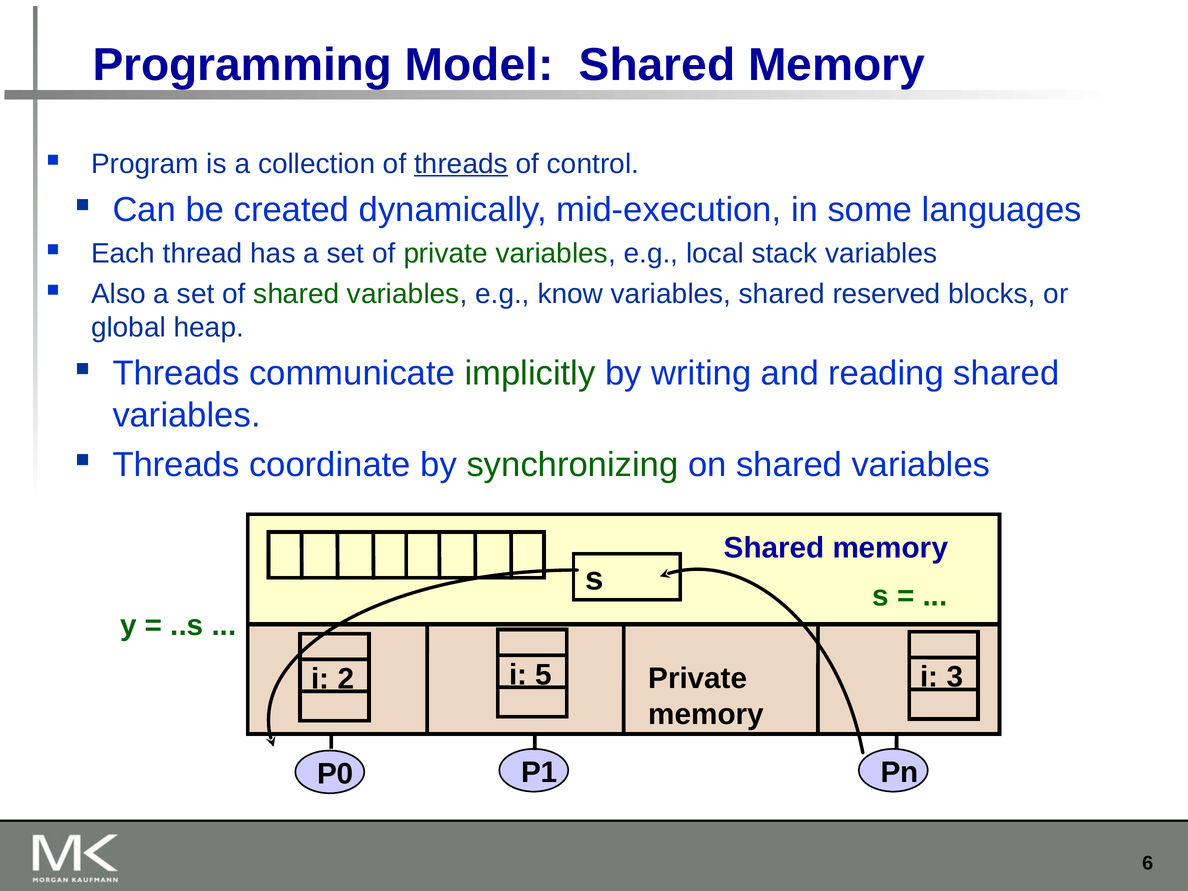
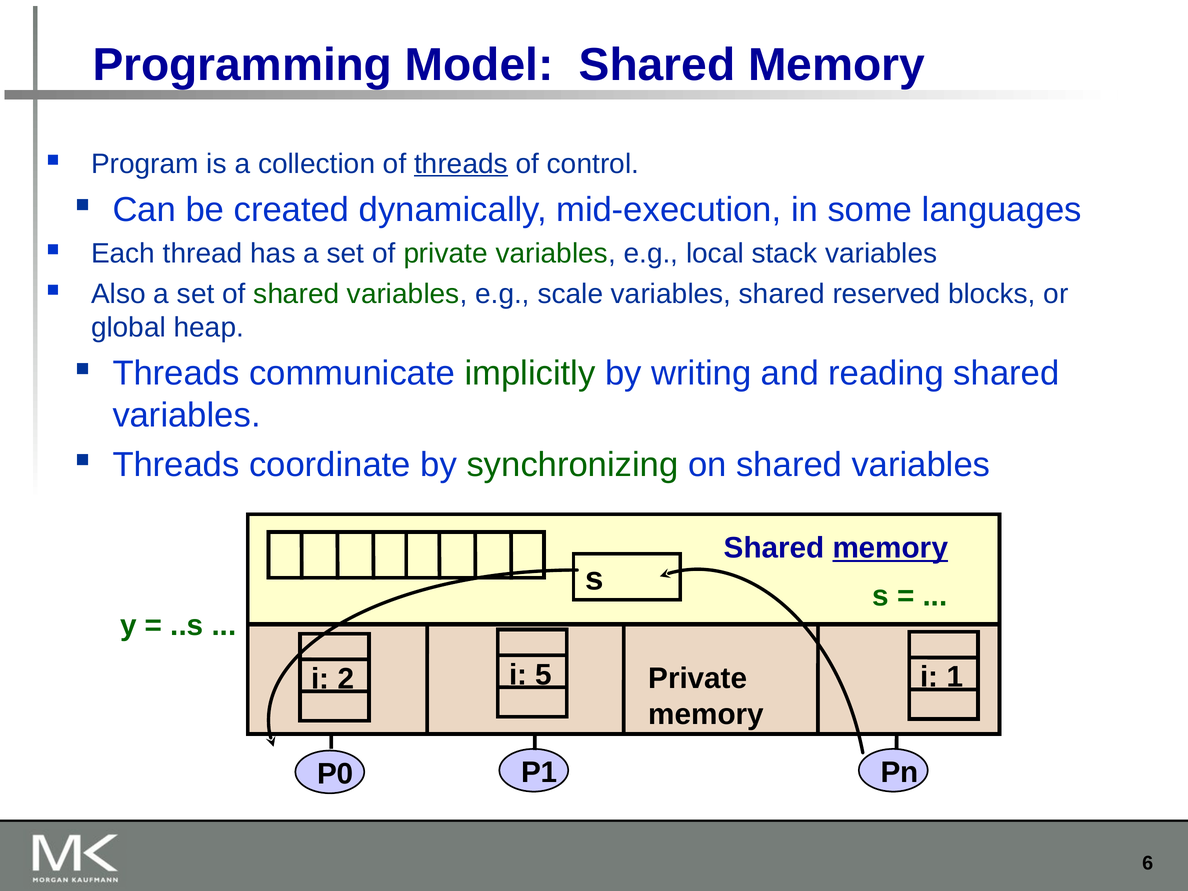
know: know -> scale
memory at (890, 548) underline: none -> present
3: 3 -> 1
